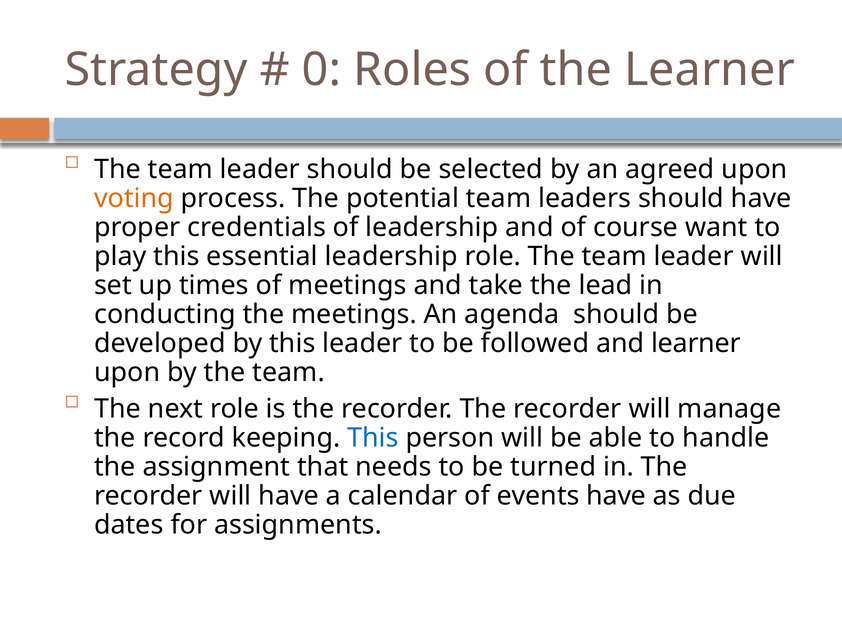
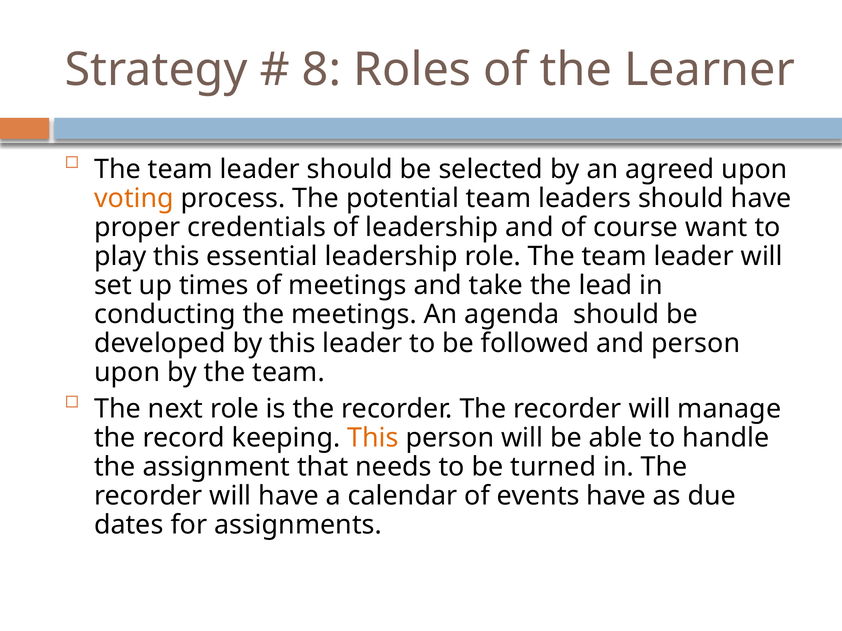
0: 0 -> 8
and learner: learner -> person
This at (373, 438) colour: blue -> orange
